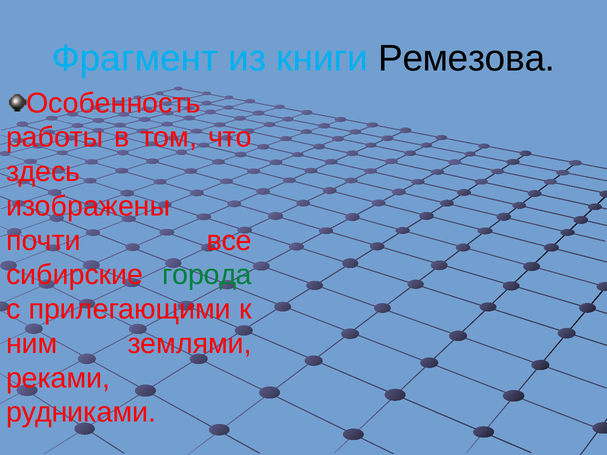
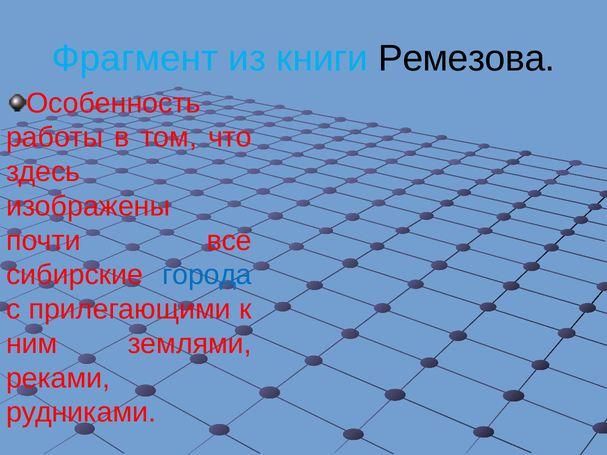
города colour: green -> blue
